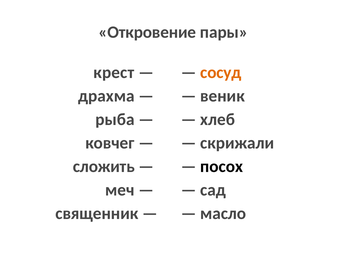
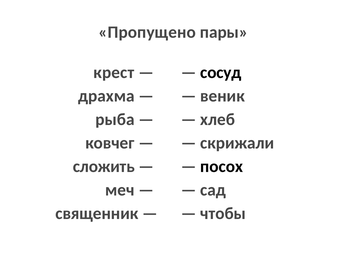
Откровение: Откровение -> Пропущено
сосуд colour: orange -> black
масло: масло -> чтобы
